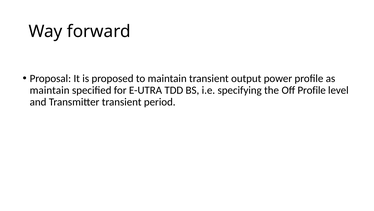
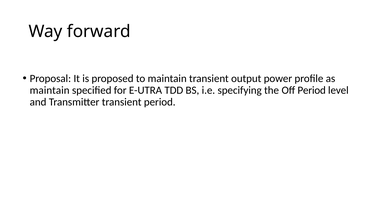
Off Profile: Profile -> Period
